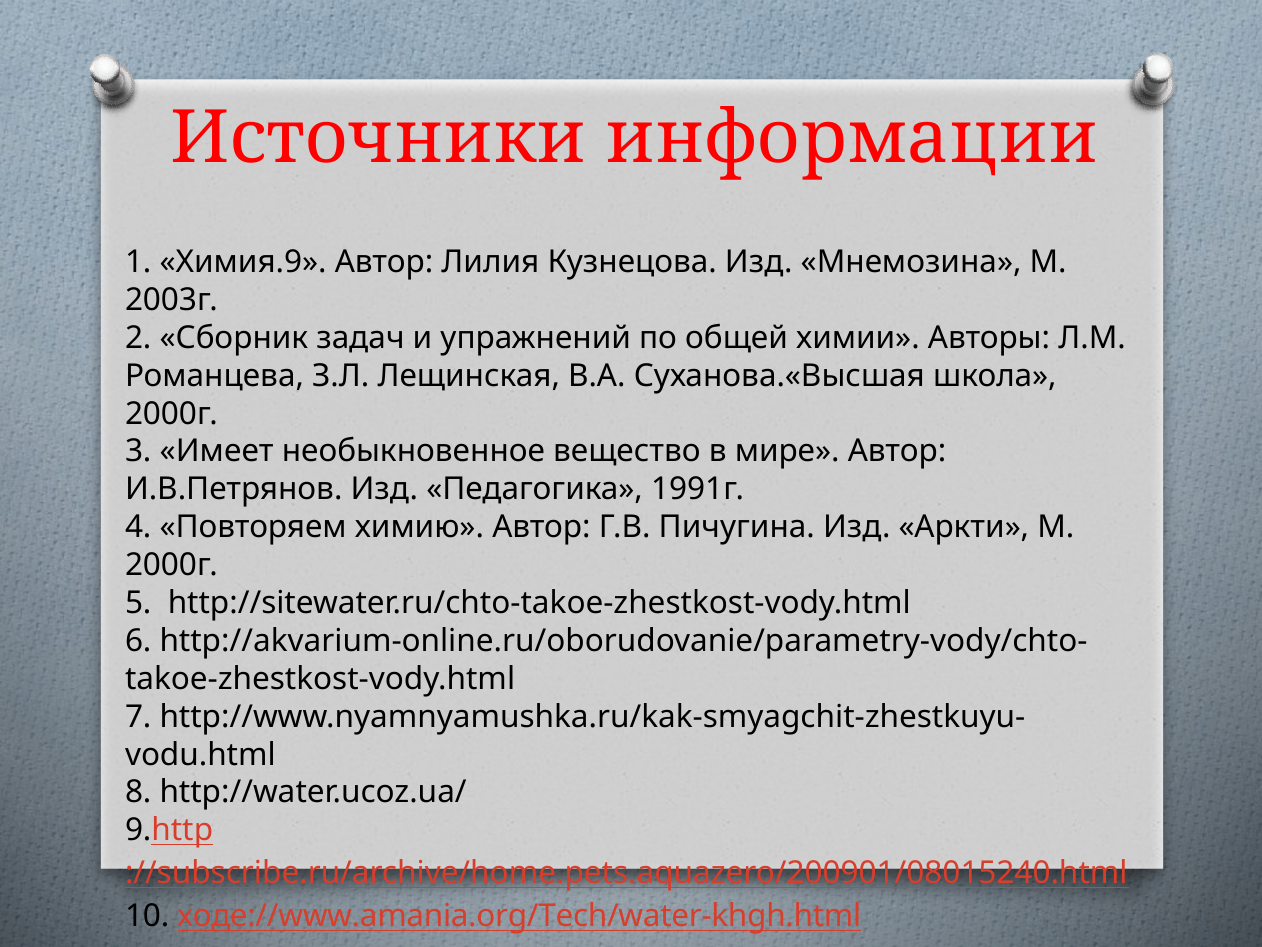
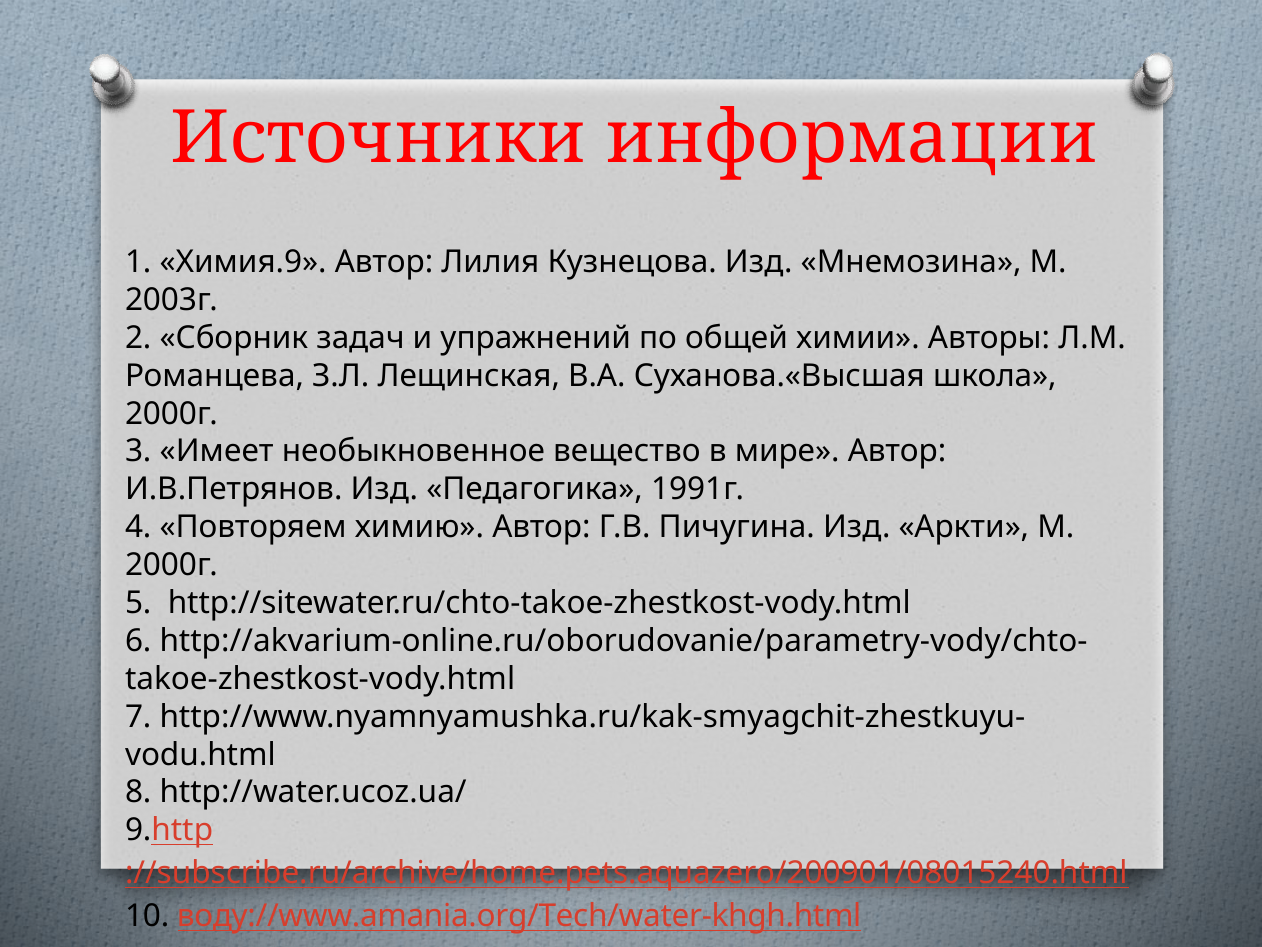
ходе://www.amania.org/Tech/water-khgh.html: ходе://www.amania.org/Tech/water-khgh.html -> воду://www.amania.org/Tech/water-khgh.html
